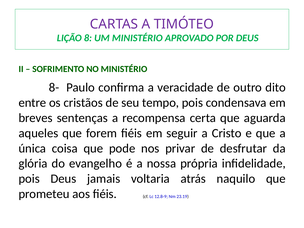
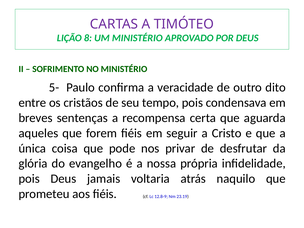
8-: 8- -> 5-
